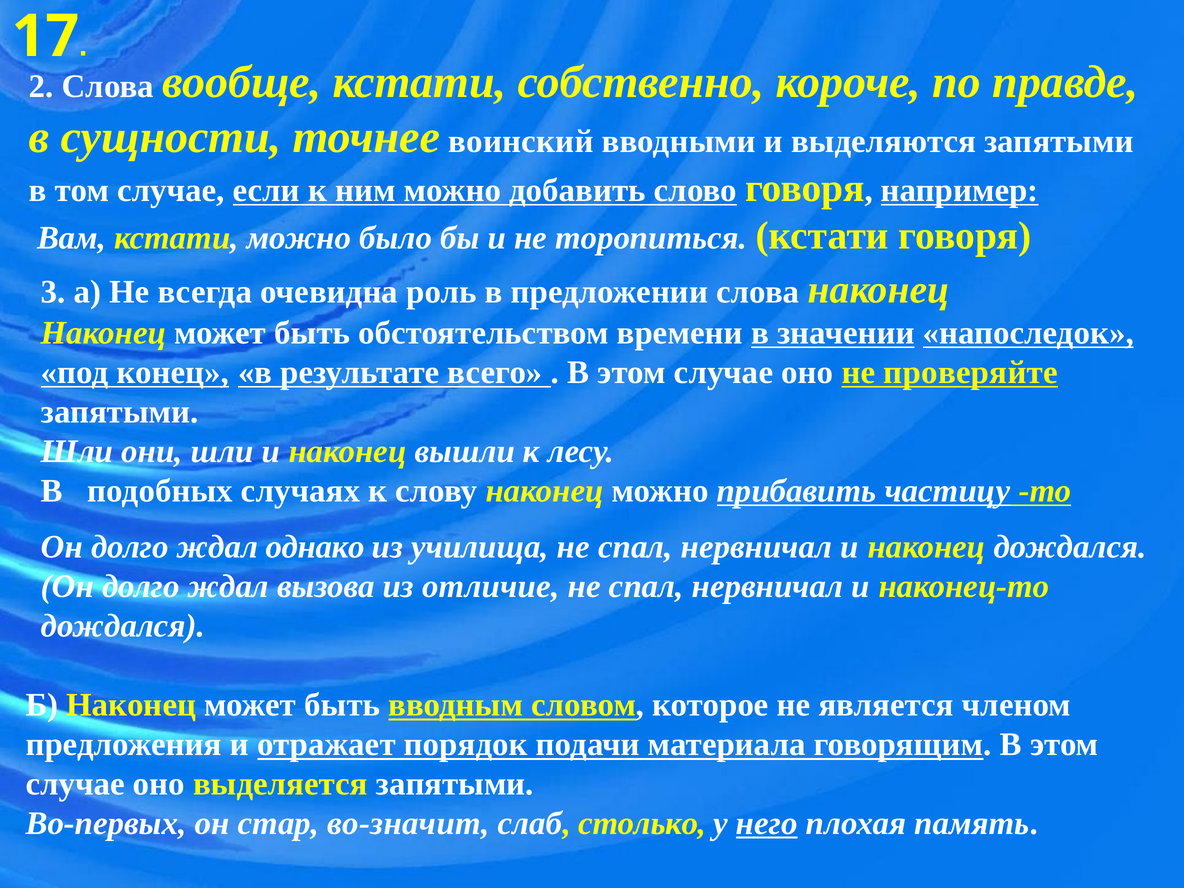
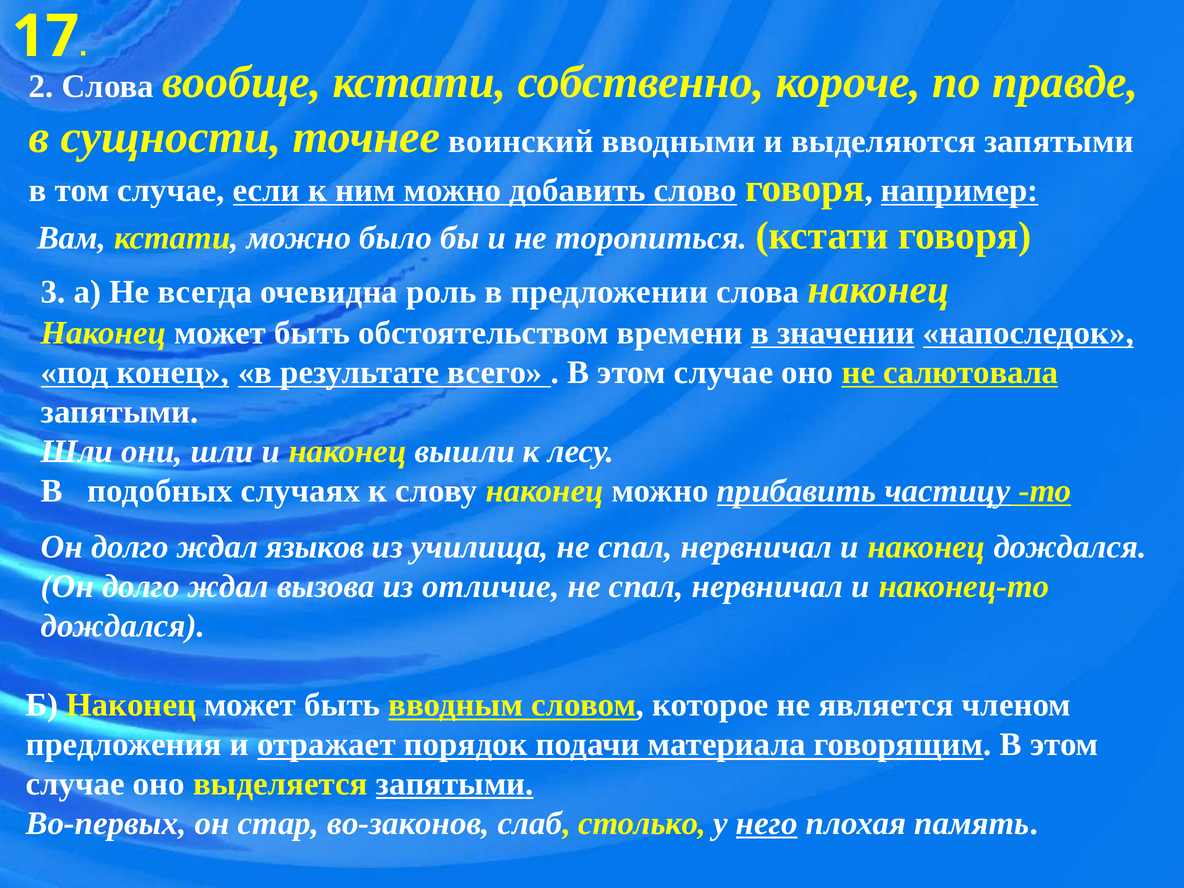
проверяйте: проверяйте -> салютовала
однако: однако -> языков
запятыми at (455, 784) underline: none -> present
во-значит: во-значит -> во-законов
